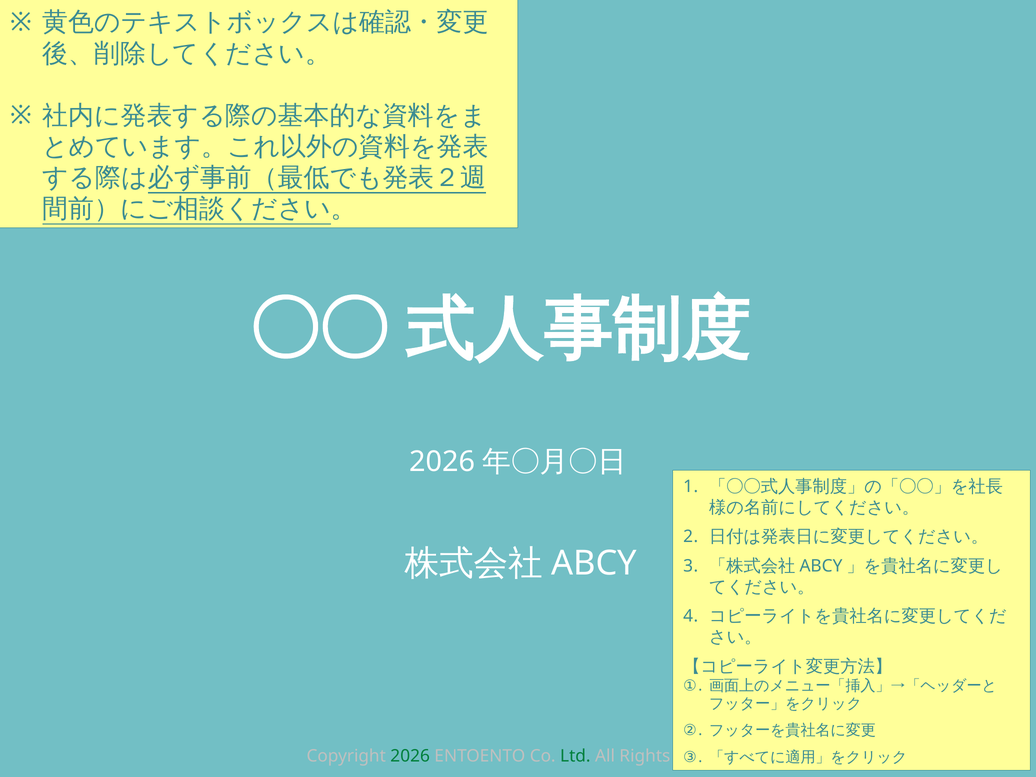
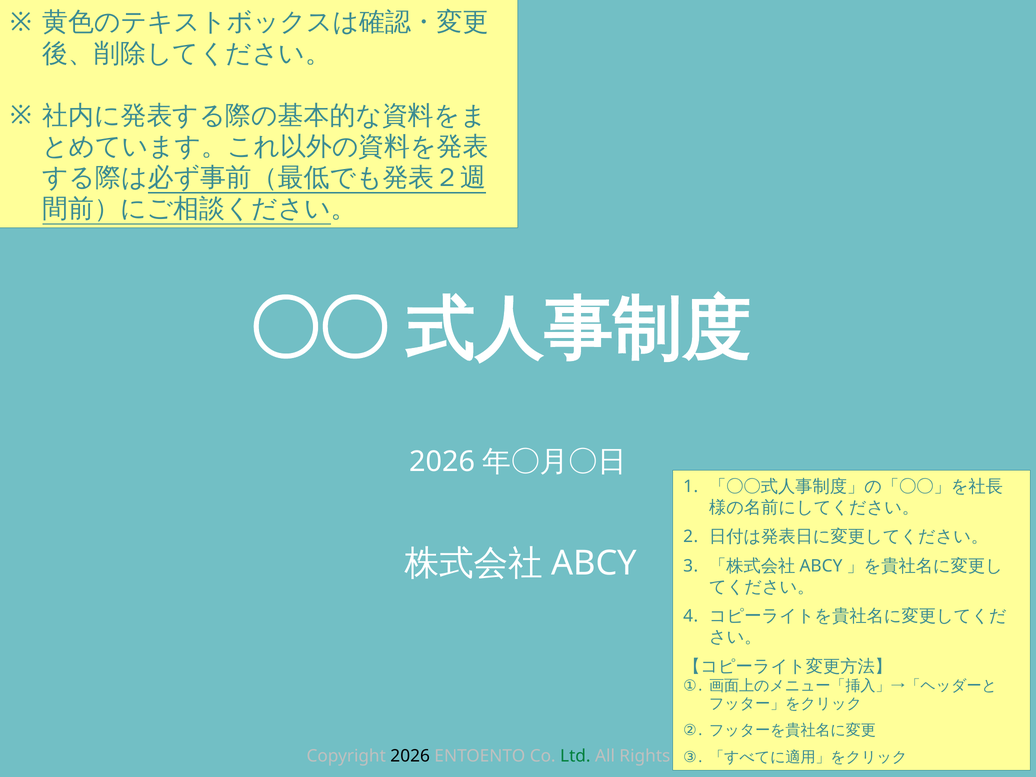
2026 colour: green -> black
